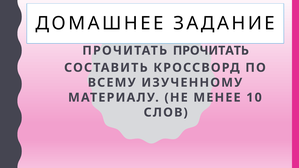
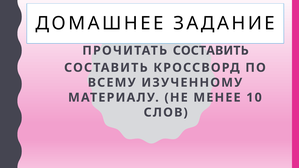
ПРОЧИТАТЬ ПРОЧИТАТЬ: ПРОЧИТАТЬ -> СОСТАВИТЬ
